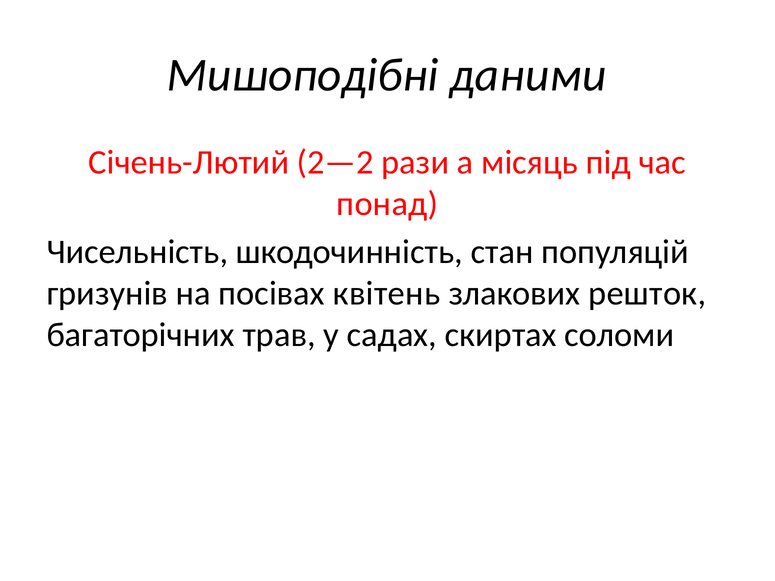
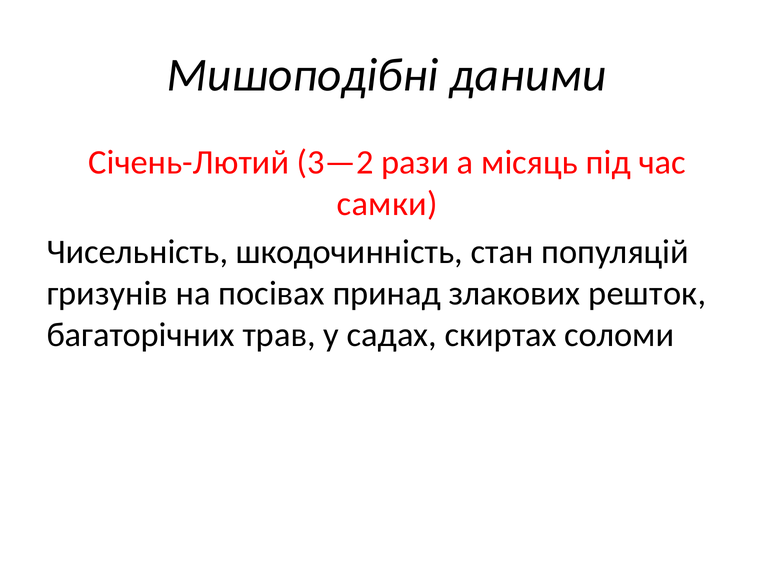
2—2: 2—2 -> 3—2
понад: понад -> самки
квітень: квітень -> принад
